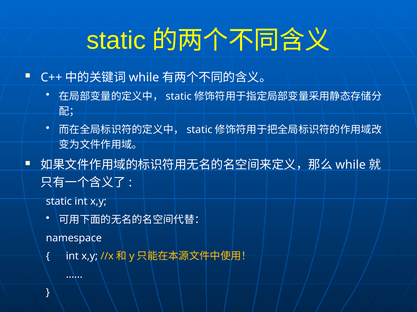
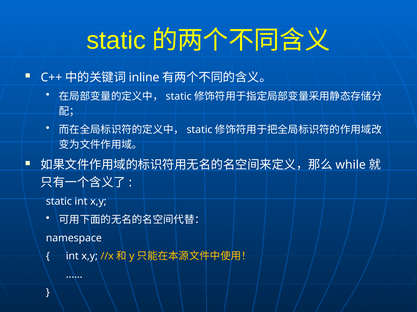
while at (144, 78): while -> inline
